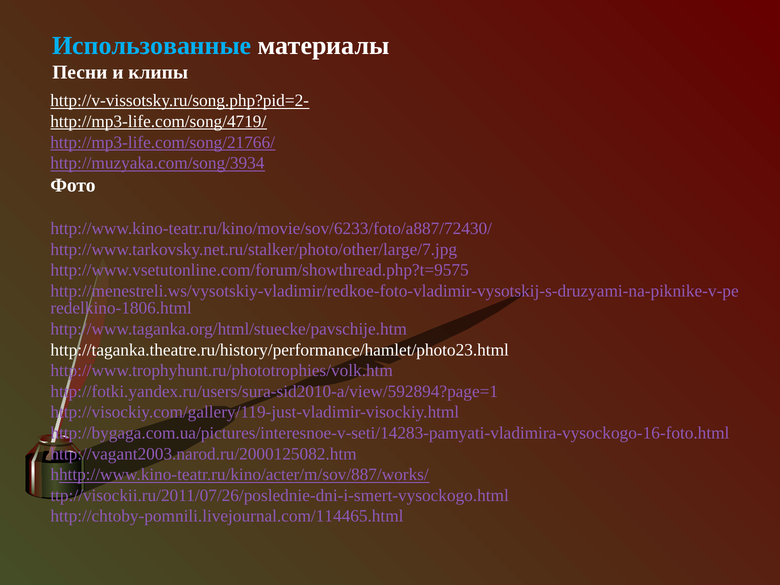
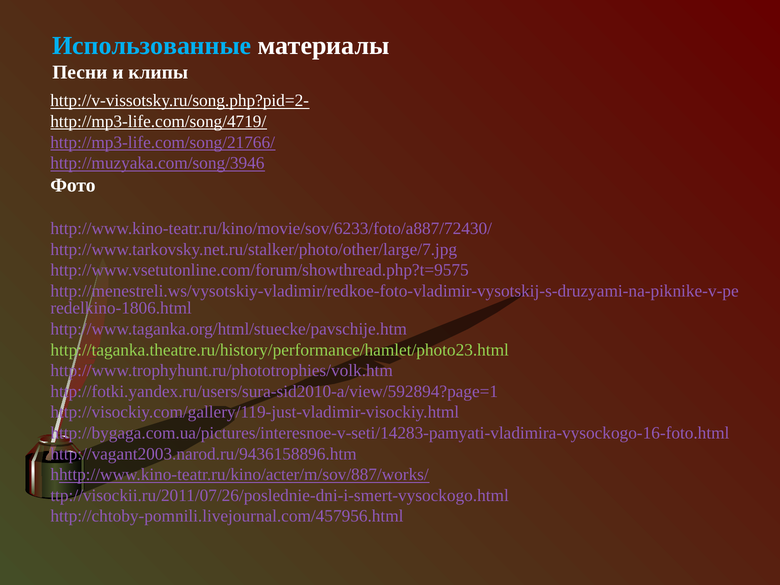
http://muzyaka.com/song/3934: http://muzyaka.com/song/3934 -> http://muzyaka.com/song/3946
http://taganka.theatre.ru/history/performance/hamlet/photo23.html colour: white -> light green
http://vagant2003.narod.ru/2000125082.htm: http://vagant2003.narod.ru/2000125082.htm -> http://vagant2003.narod.ru/9436158896.htm
http://chtoby-pomnili.livejournal.com/114465.html: http://chtoby-pomnili.livejournal.com/114465.html -> http://chtoby-pomnili.livejournal.com/457956.html
